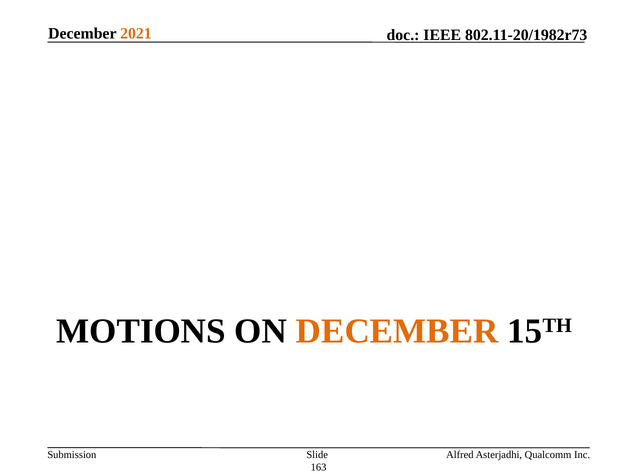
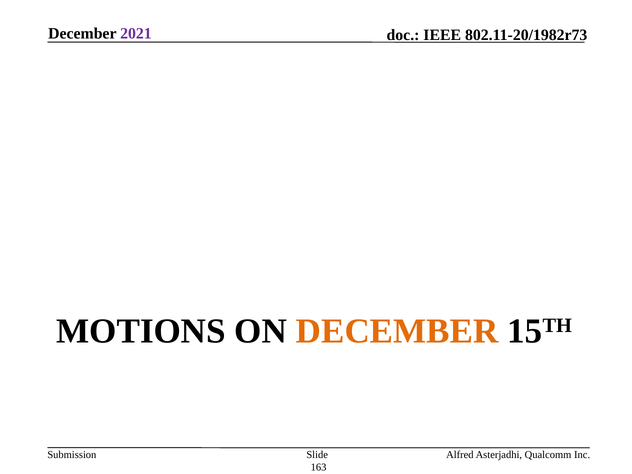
2021 colour: orange -> purple
